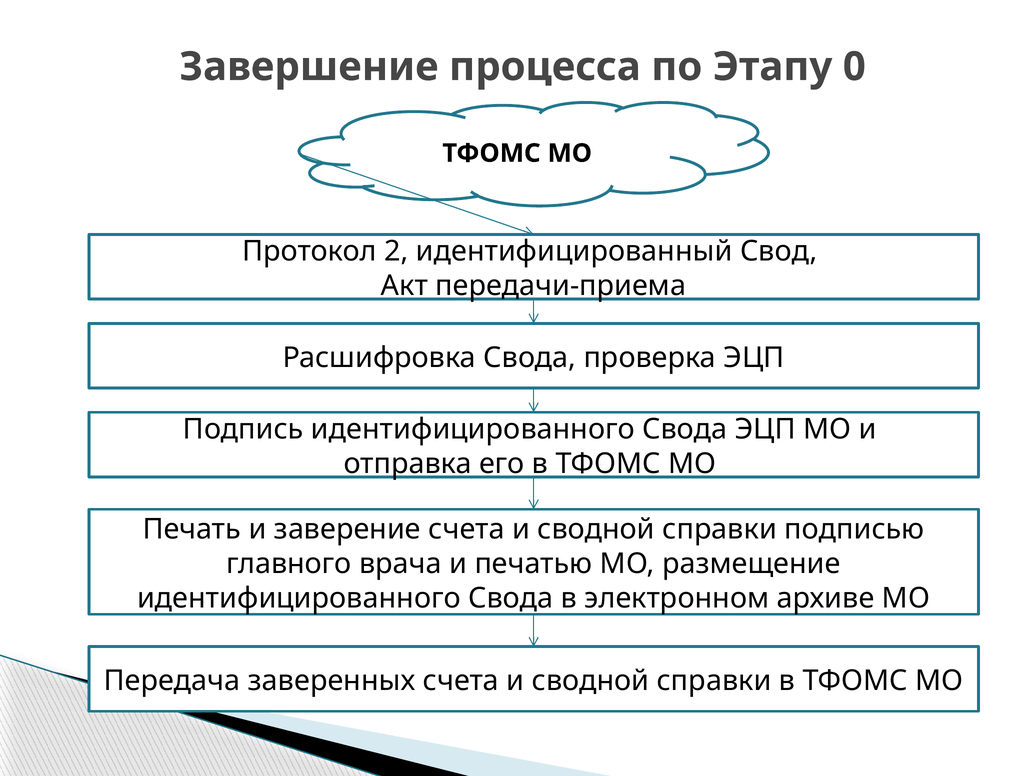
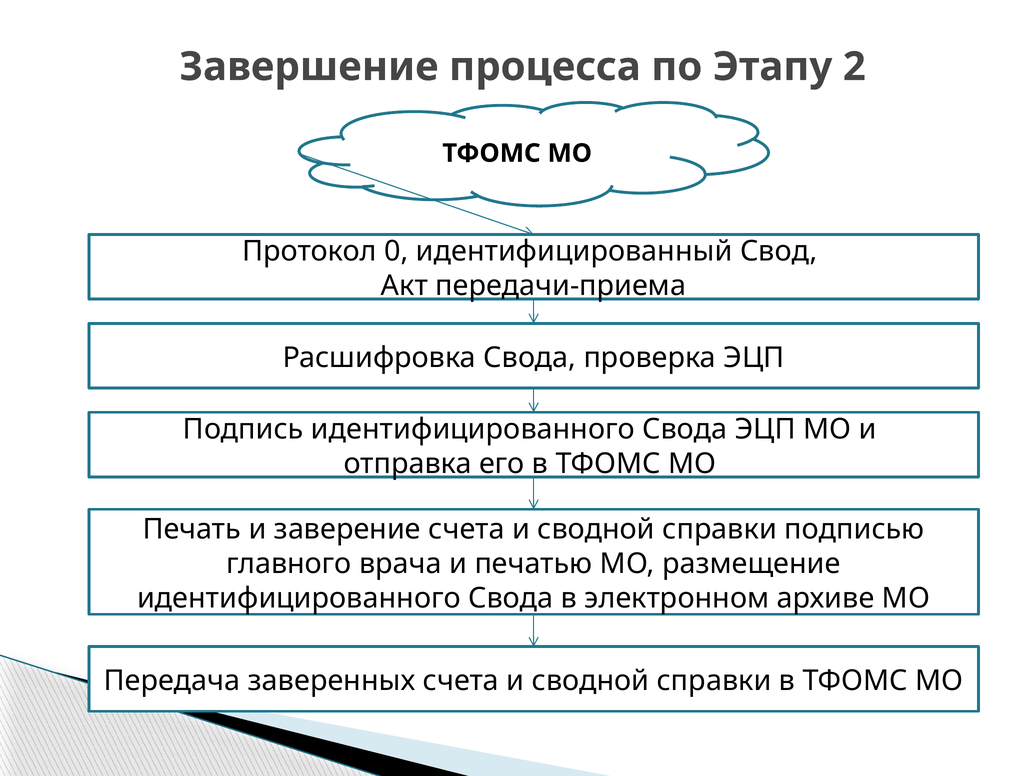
0: 0 -> 2
2: 2 -> 0
